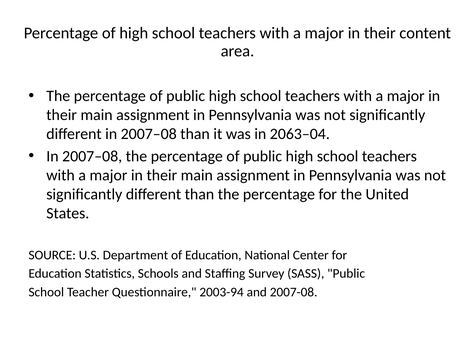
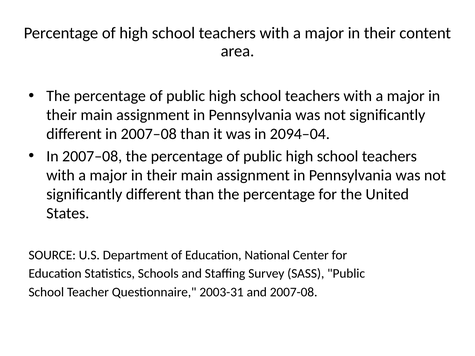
2063–04: 2063–04 -> 2094–04
2003-94: 2003-94 -> 2003-31
